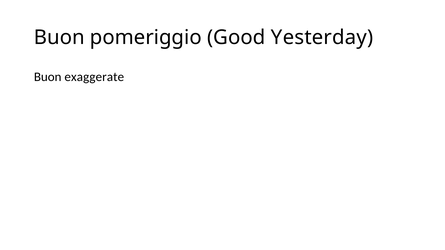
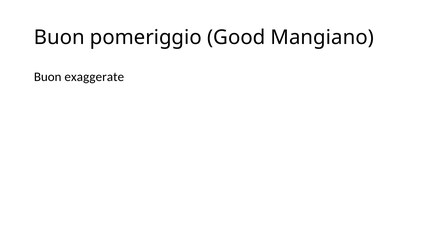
Yesterday: Yesterday -> Mangiano
